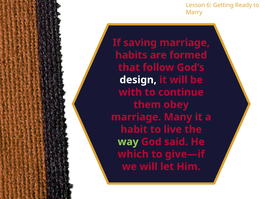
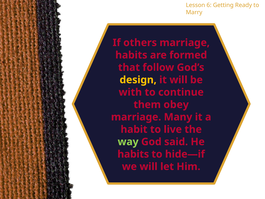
saving: saving -> others
design colour: white -> yellow
which at (133, 154): which -> habits
give—if: give—if -> hide—if
